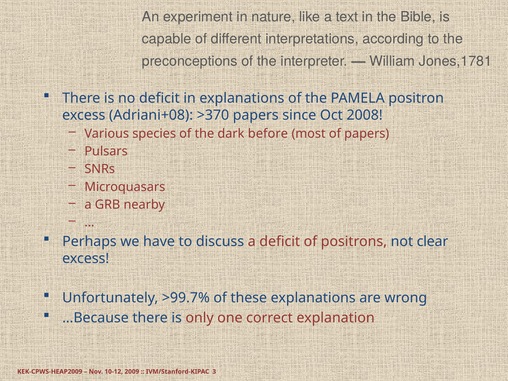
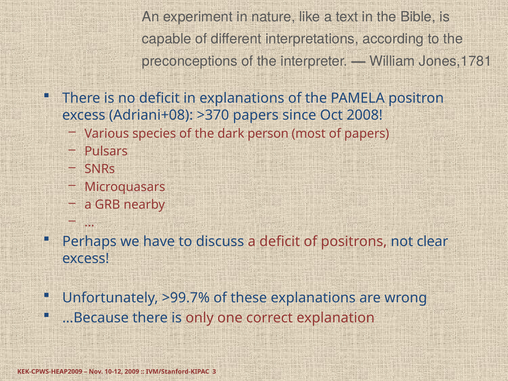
before: before -> person
